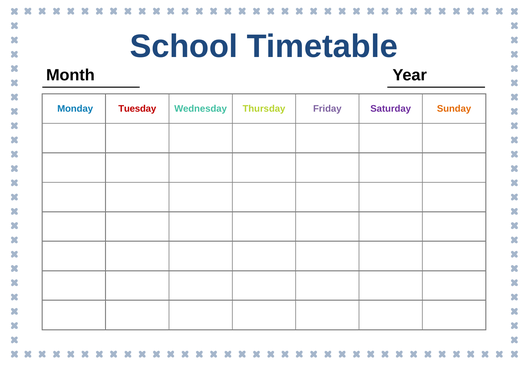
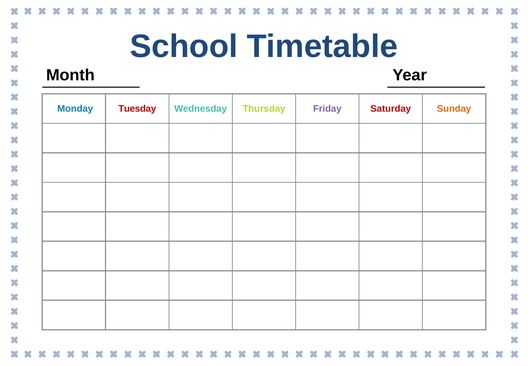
Saturday colour: purple -> red
